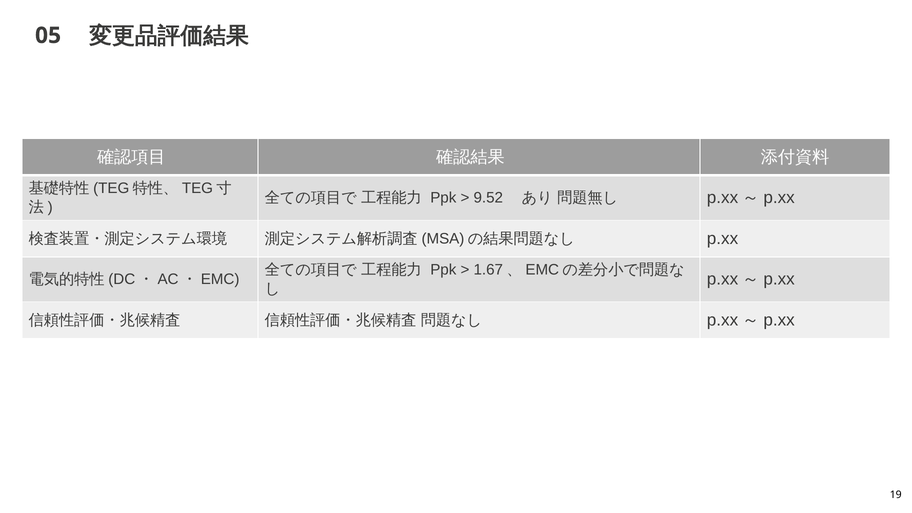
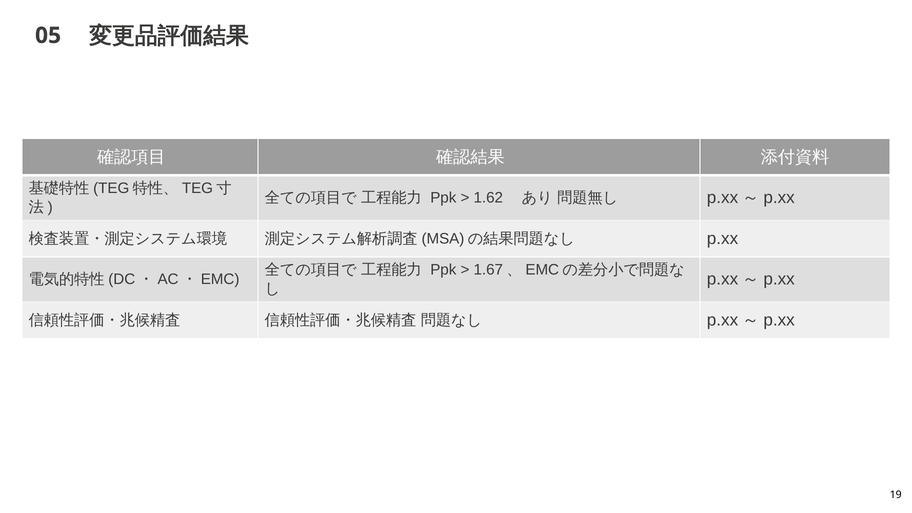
9.52: 9.52 -> 1.62
